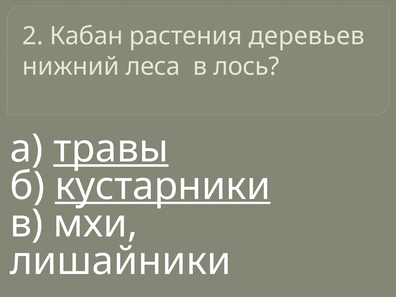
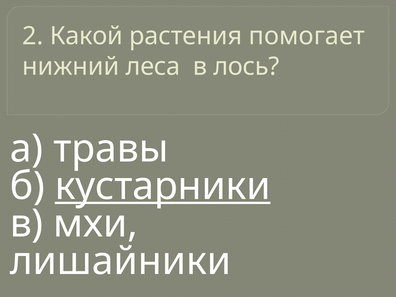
Кабан: Кабан -> Какой
деревьев: деревьев -> помогает
травы underline: present -> none
